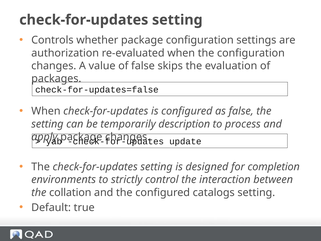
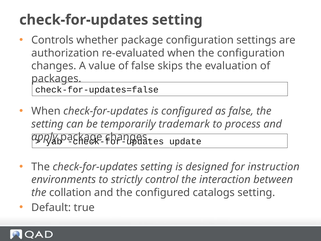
description: description -> trademark
completion: completion -> instruction
